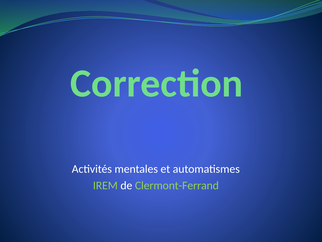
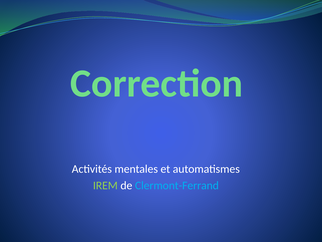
Clermont-Ferrand colour: light green -> light blue
